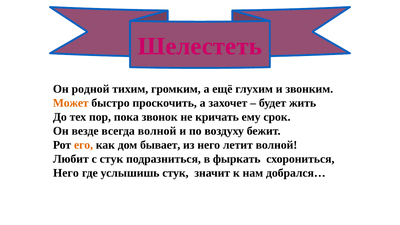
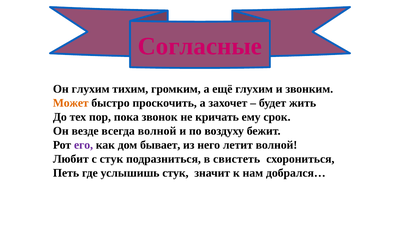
Шелестеть: Шелестеть -> Согласные
Он родной: родной -> глухим
его colour: orange -> purple
фыркать: фыркать -> свистеть
Него at (66, 173): Него -> Петь
